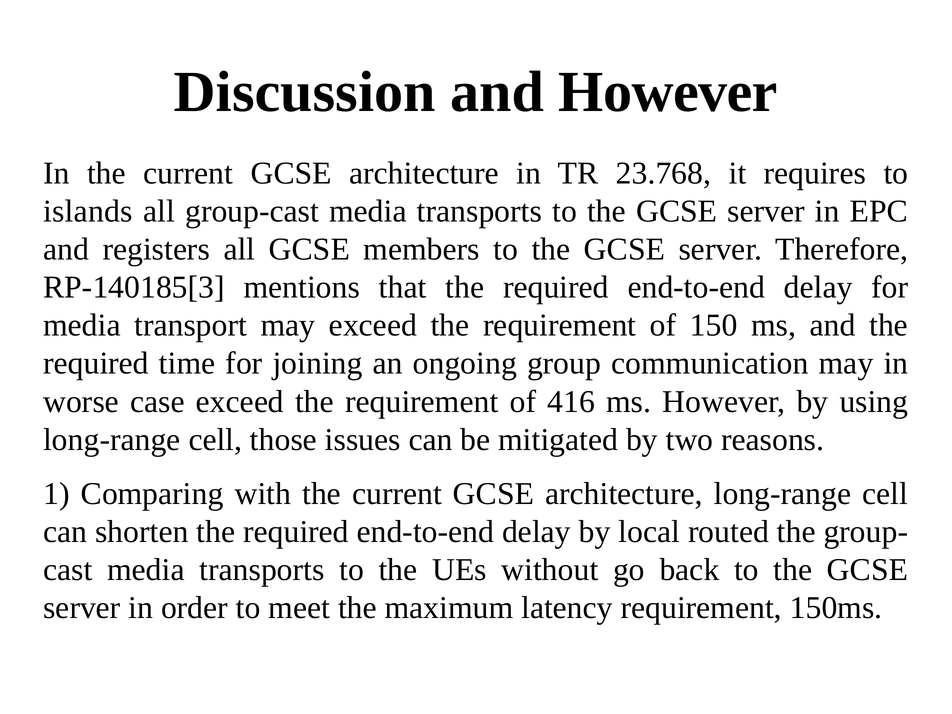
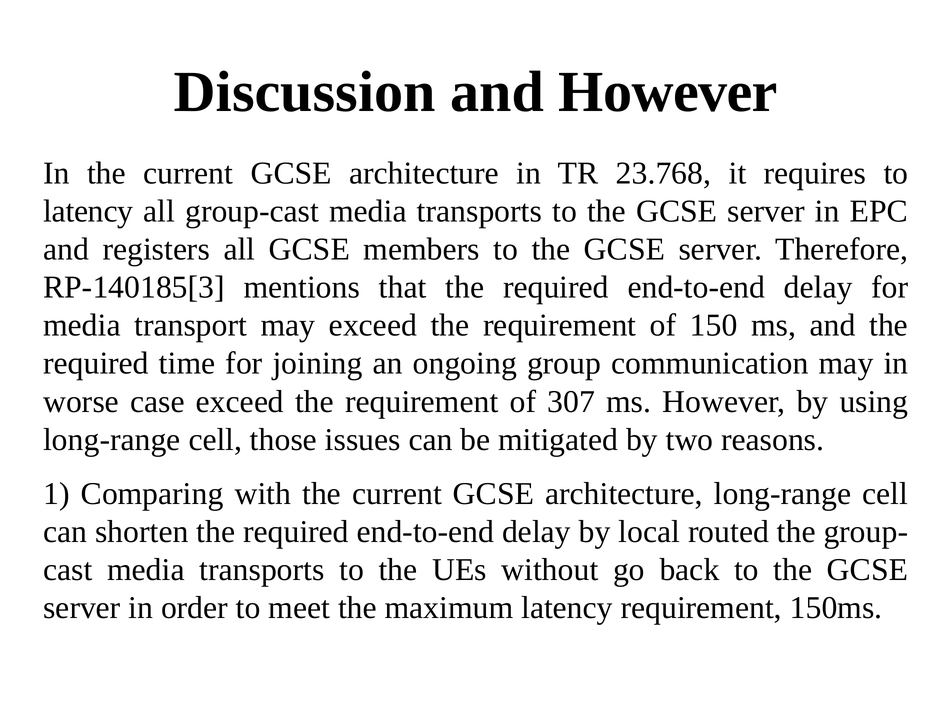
islands at (88, 211): islands -> latency
416: 416 -> 307
